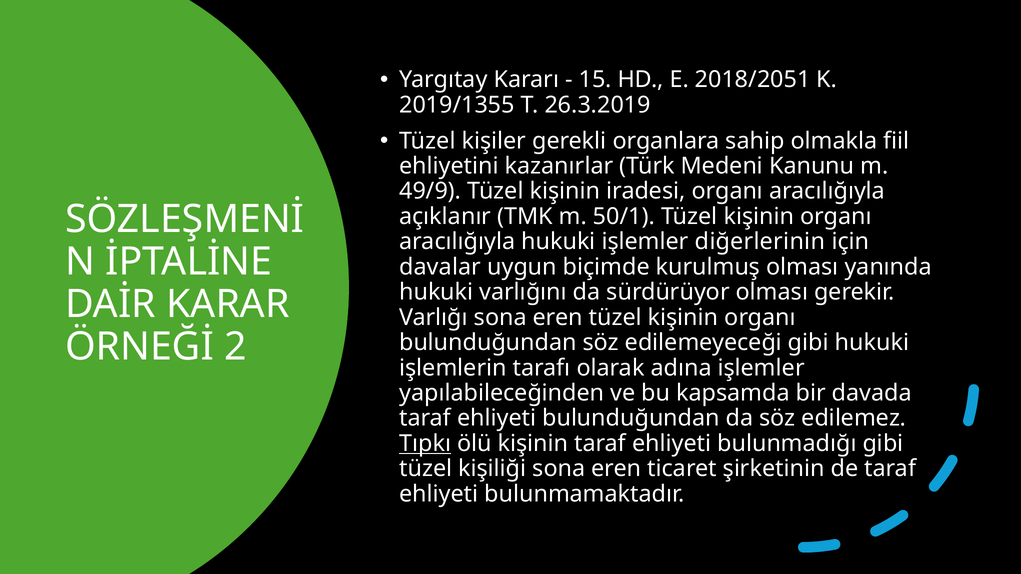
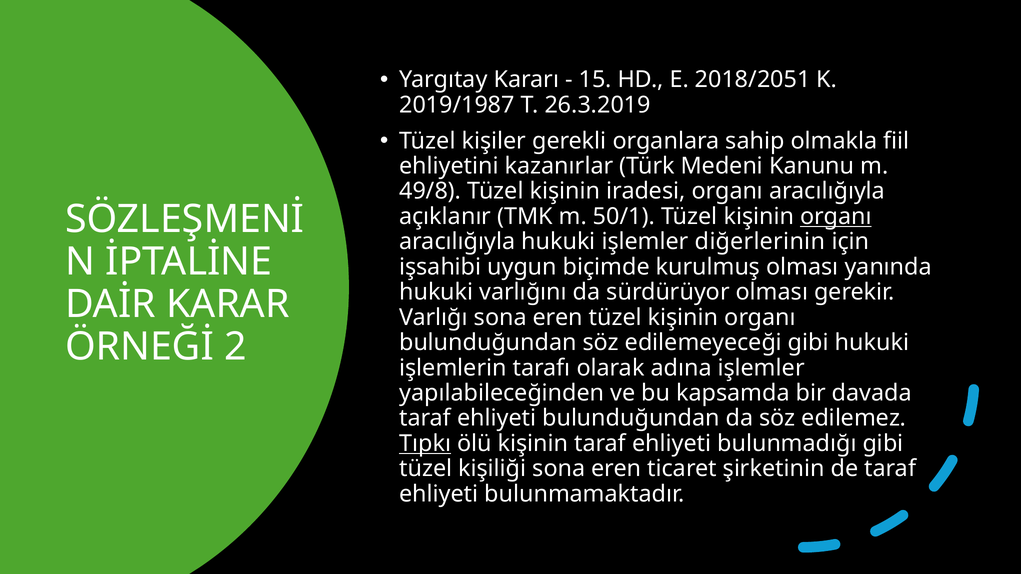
2019/1355: 2019/1355 -> 2019/1987
49/9: 49/9 -> 49/8
organı at (836, 217) underline: none -> present
davalar: davalar -> işsahibi
